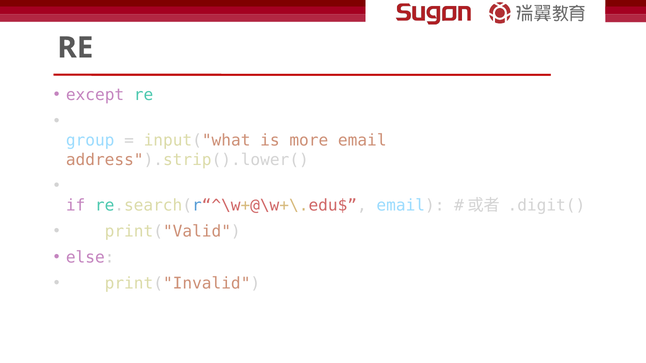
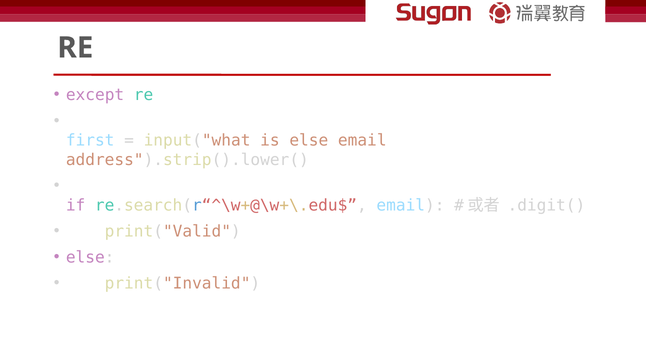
group: group -> first
is more: more -> else
